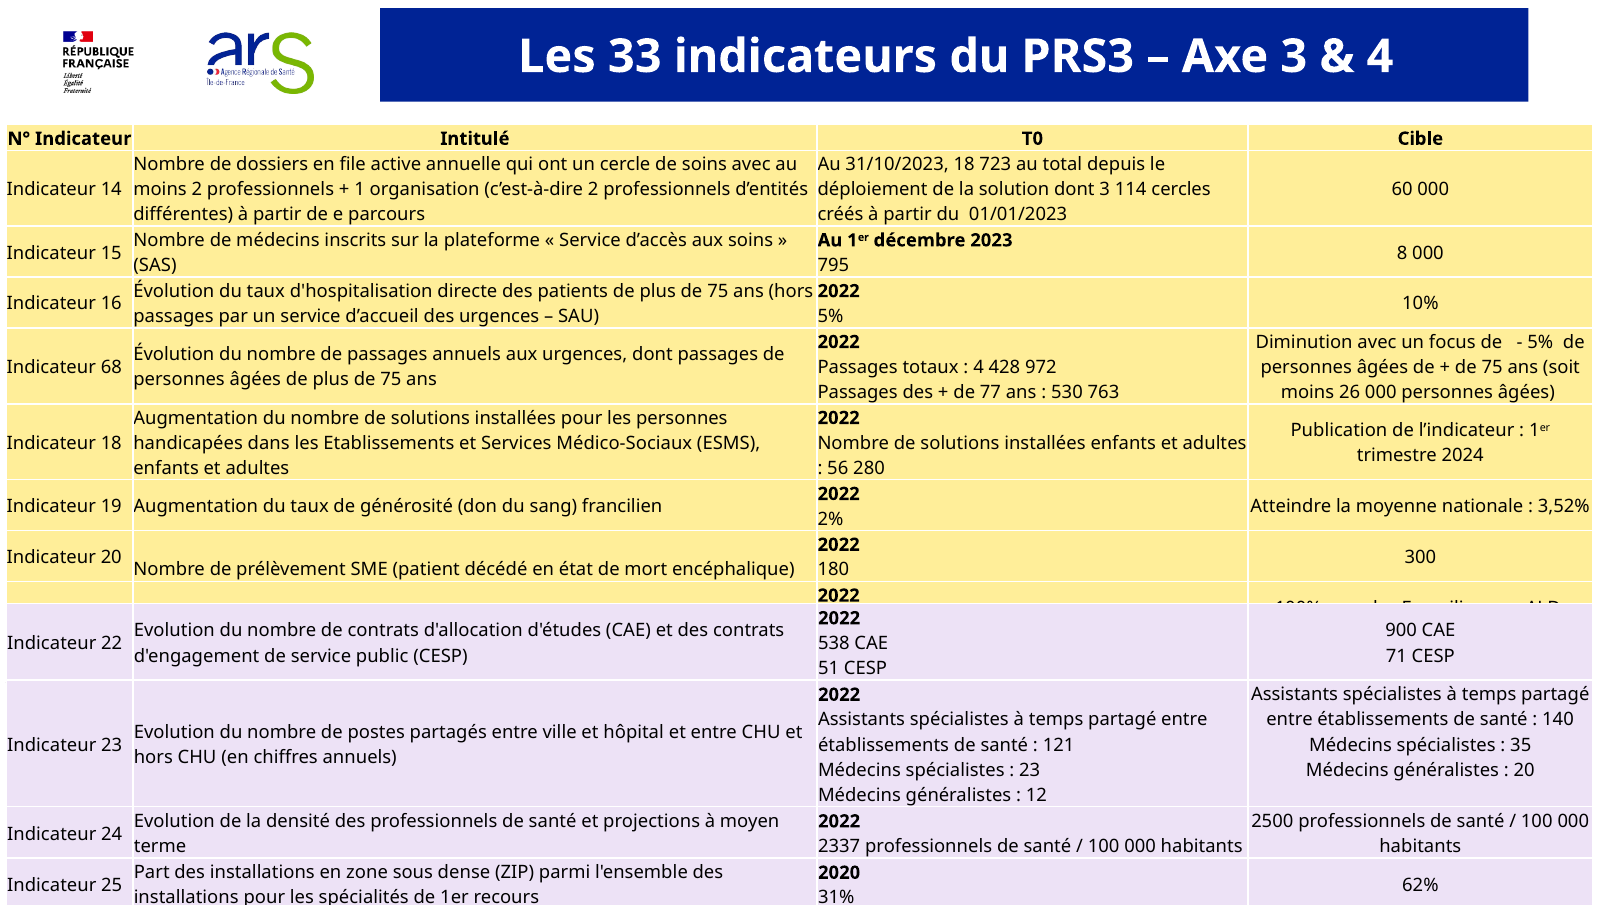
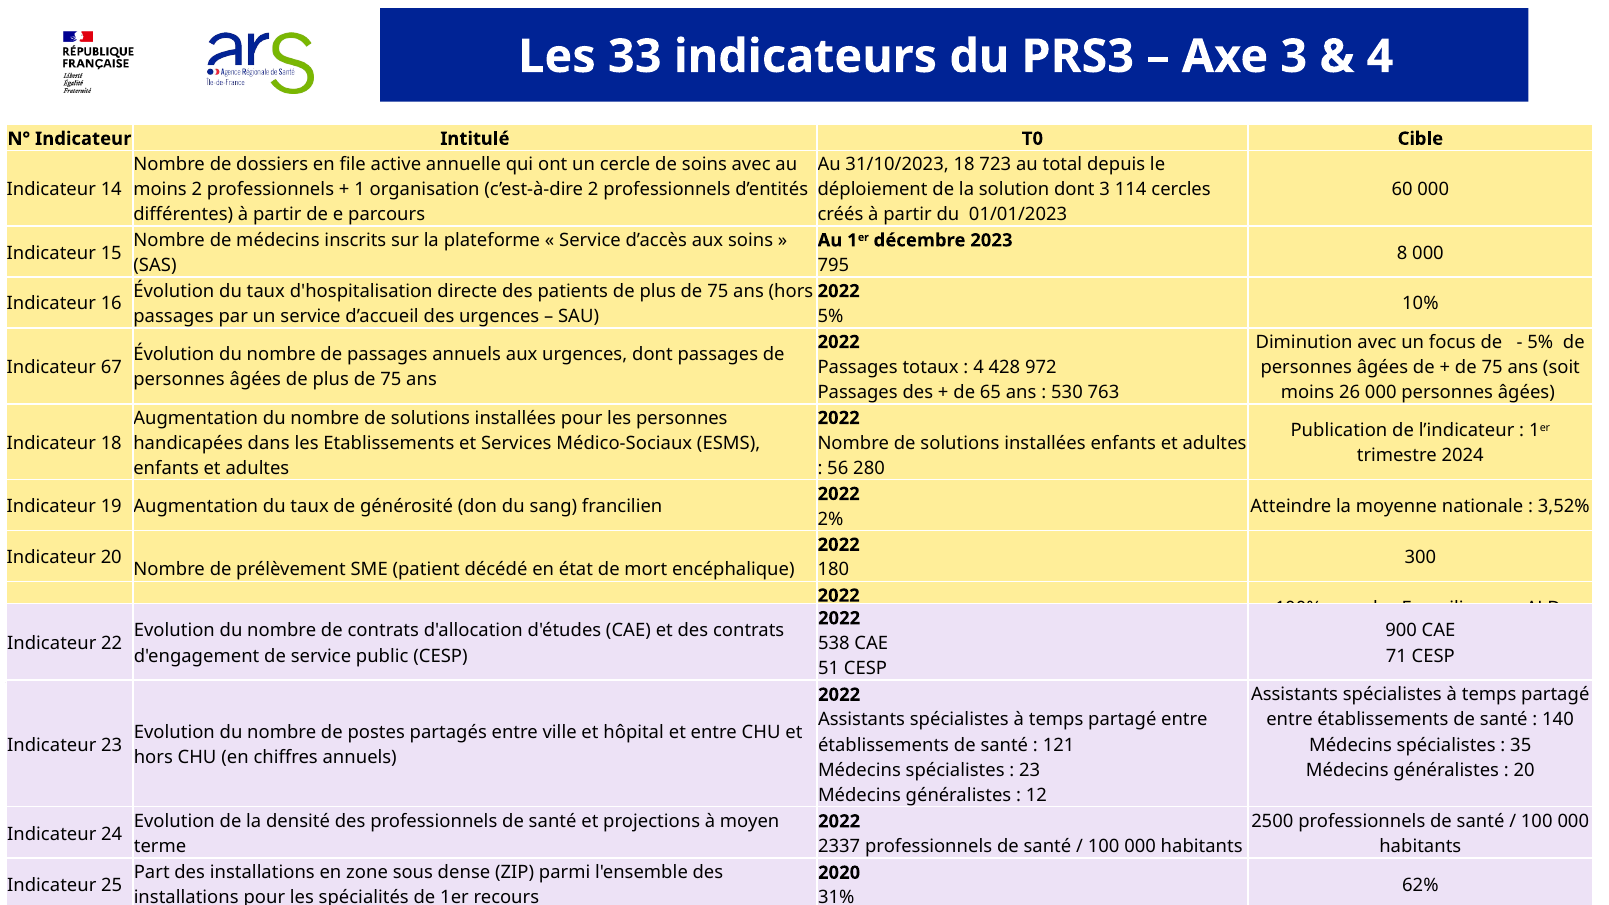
68: 68 -> 67
77: 77 -> 65
